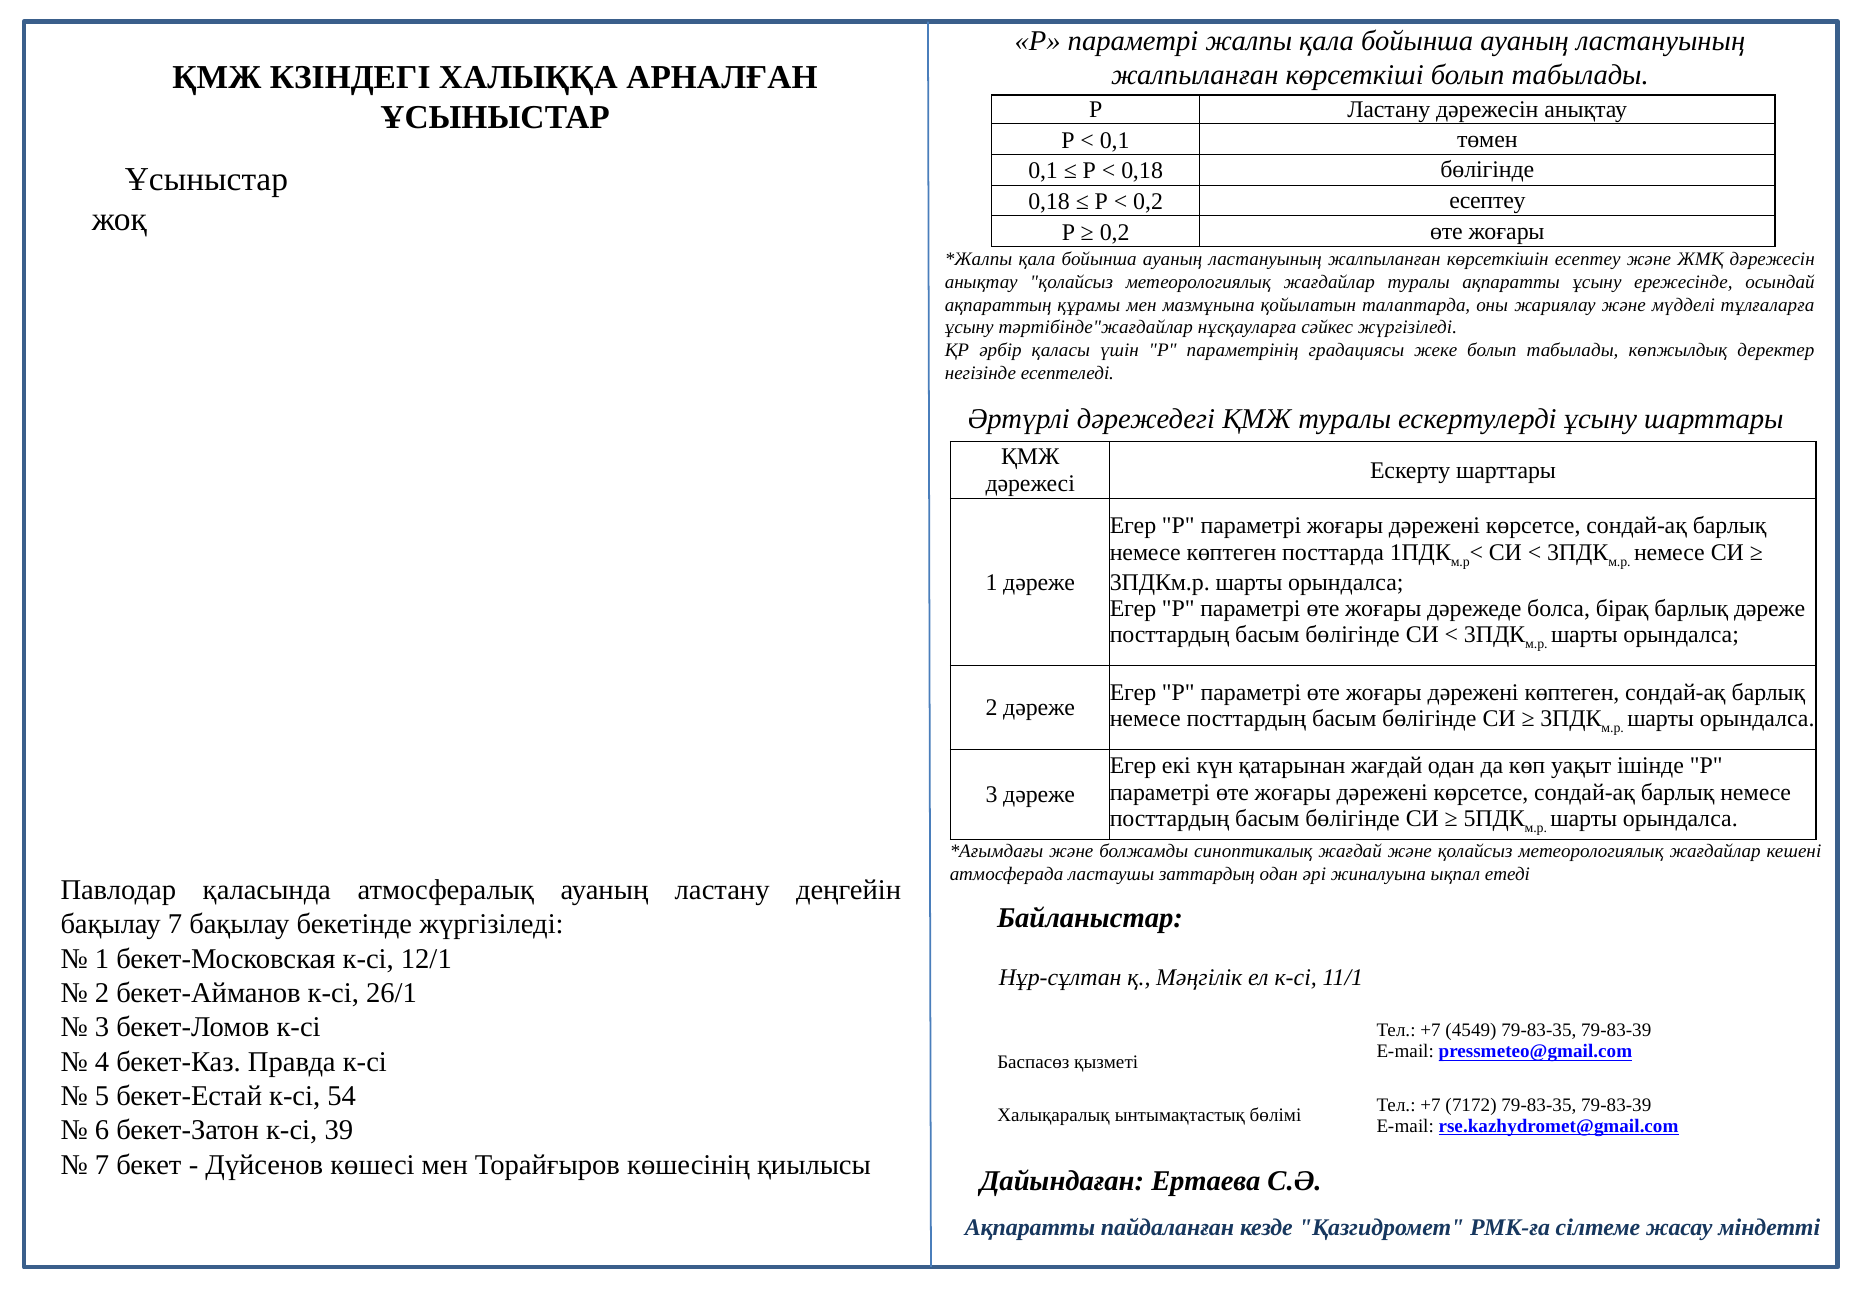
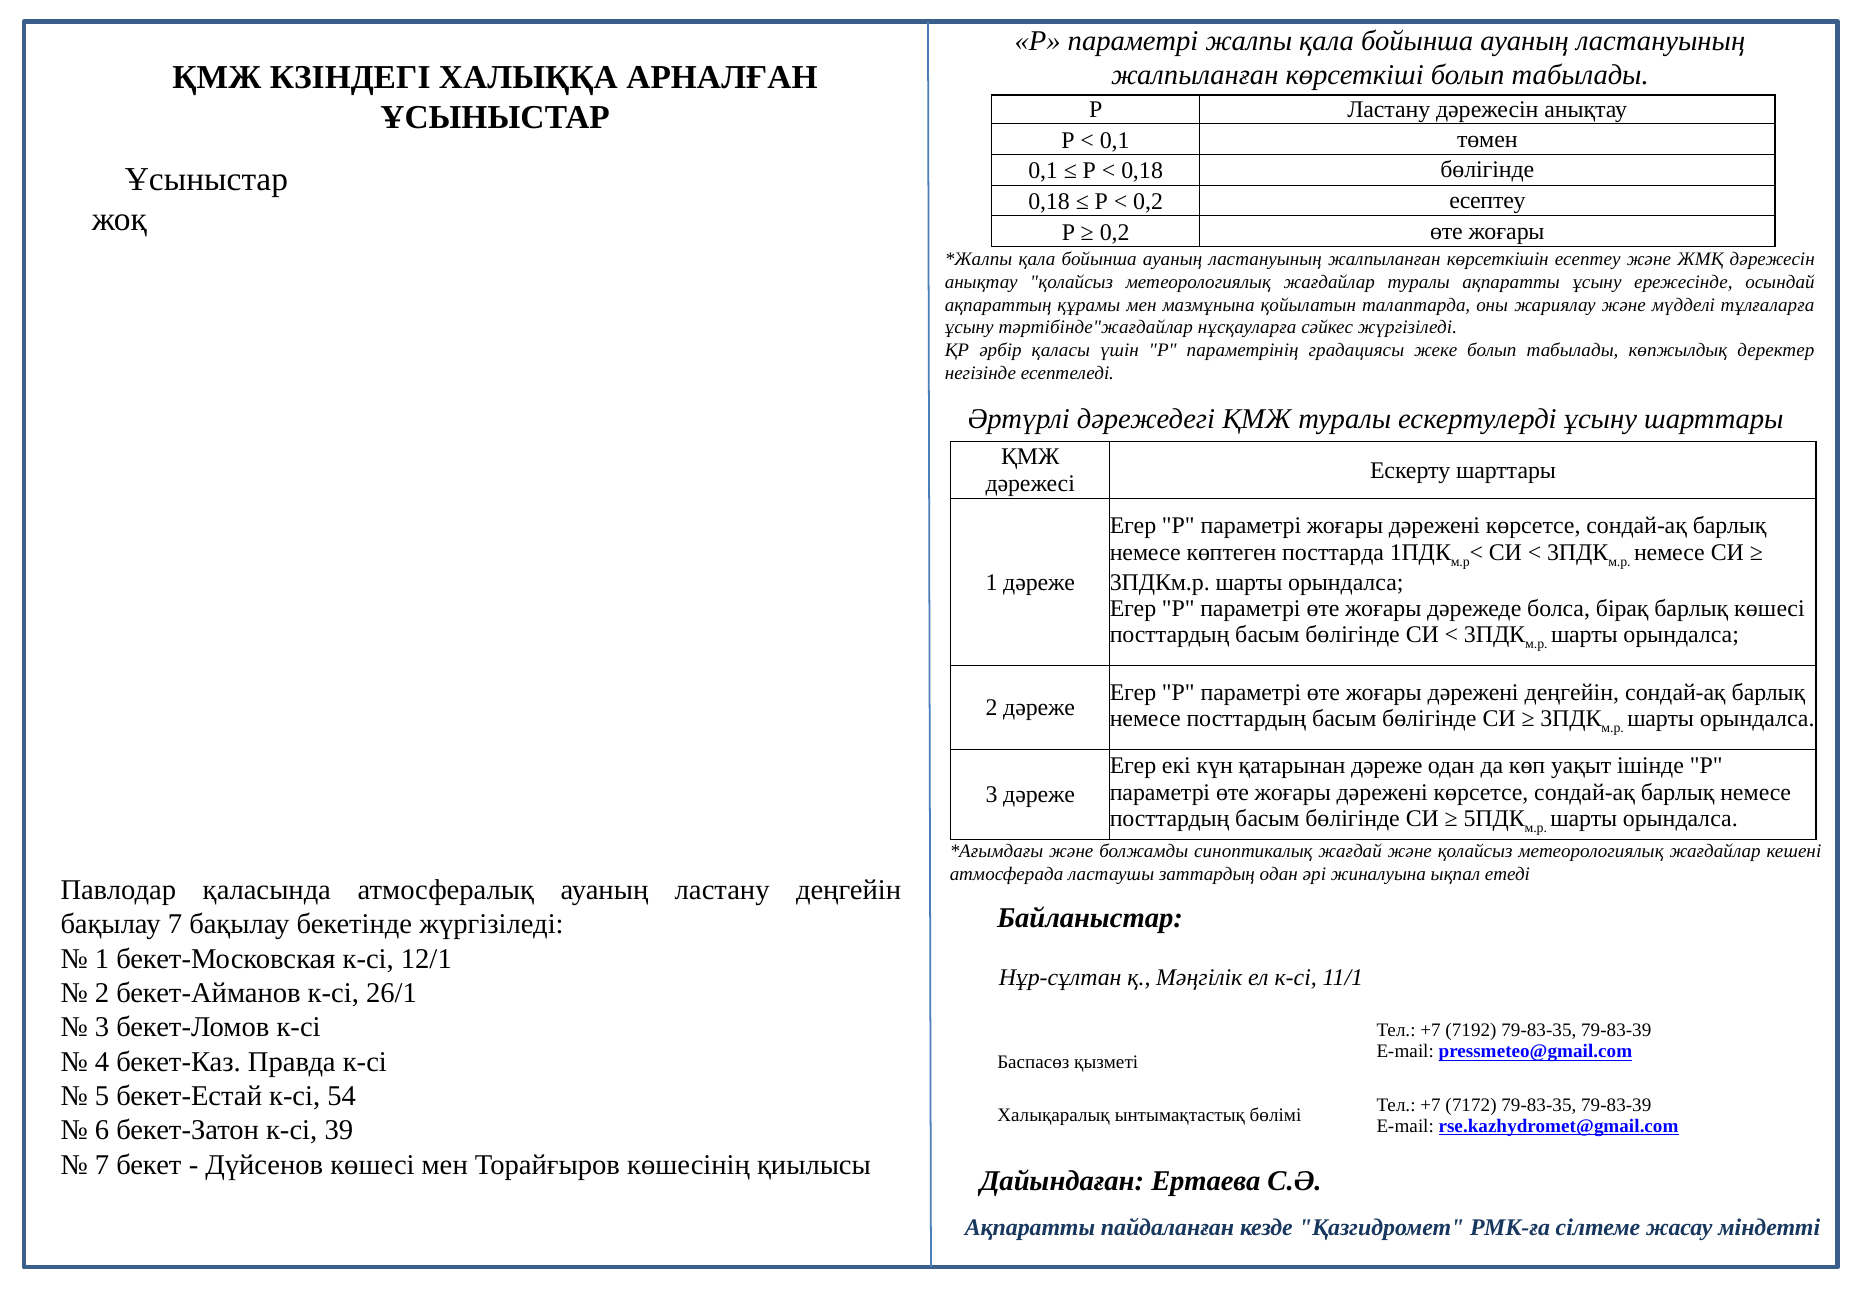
барлық дәреже: дәреже -> көшесі
дәрежені көптеген: көптеген -> деңгейін
қатарынан жағдай: жағдай -> дәреже
4549: 4549 -> 7192
